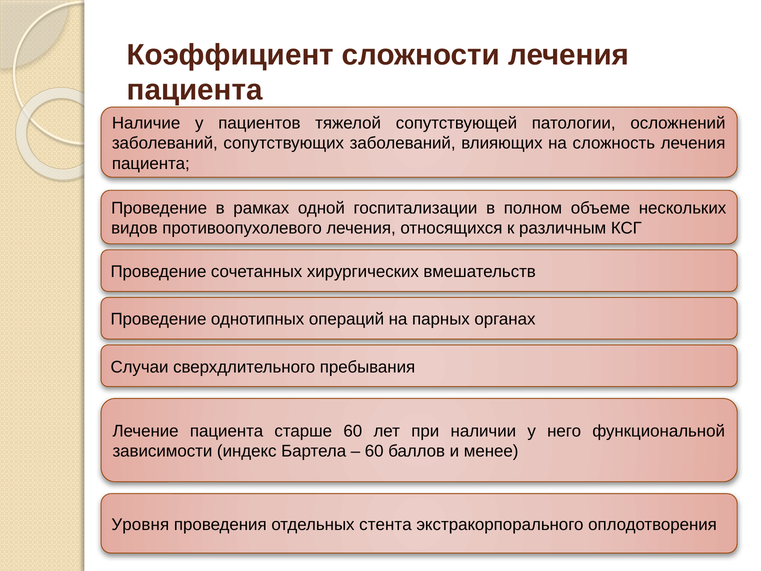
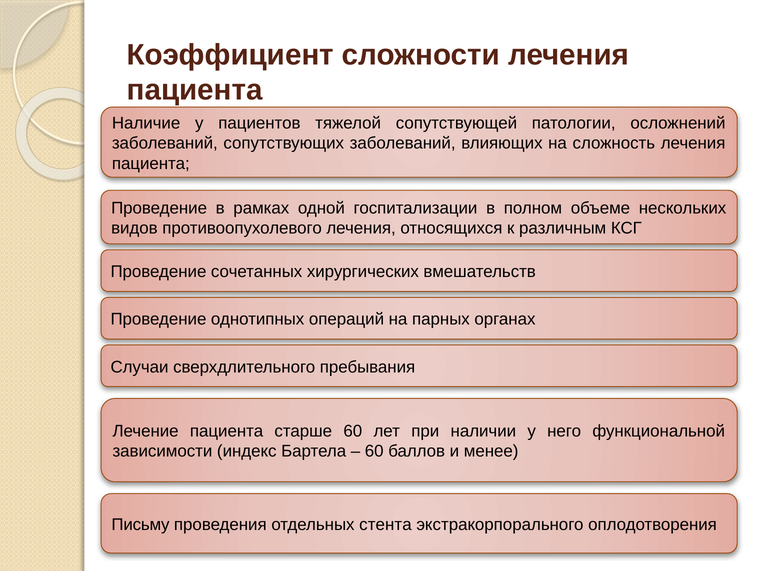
Уровня: Уровня -> Письму
